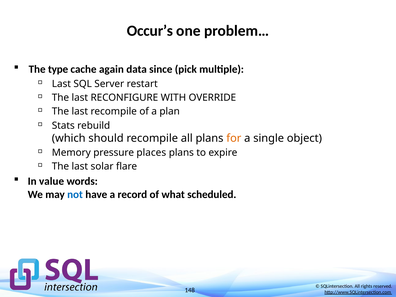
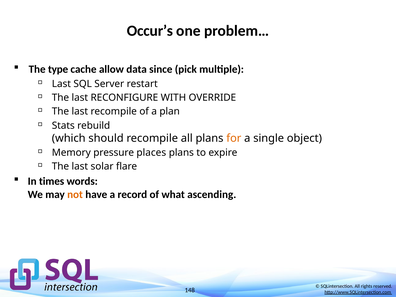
again: again -> allow
value: value -> times
not colour: blue -> orange
scheduled: scheduled -> ascending
